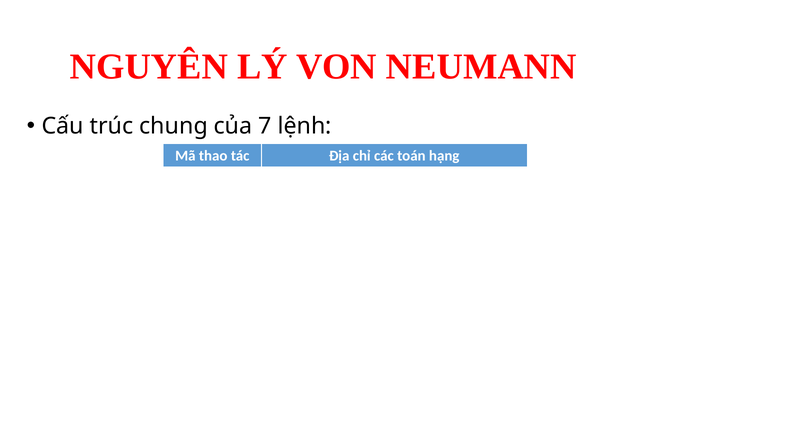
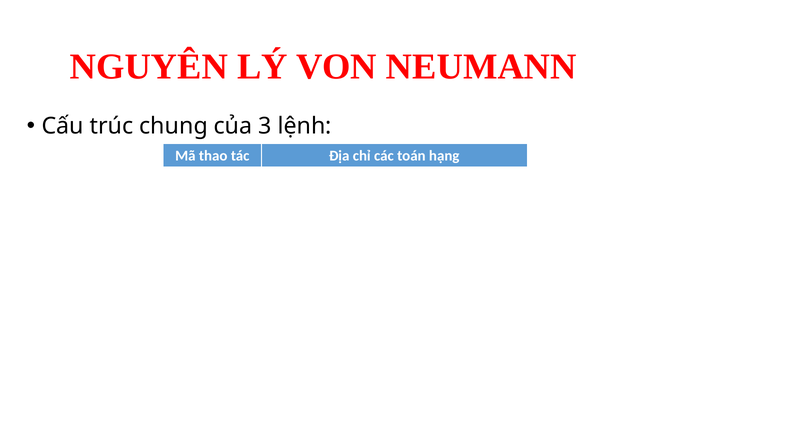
7: 7 -> 3
